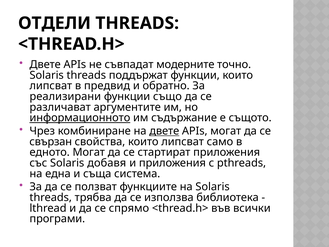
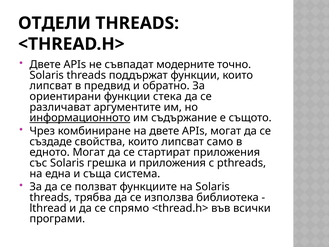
реализирани: реализирани -> ориентирани
също: също -> стека
двете at (164, 131) underline: present -> none
свързан: свързан -> създаде
добавя: добавя -> грешка
